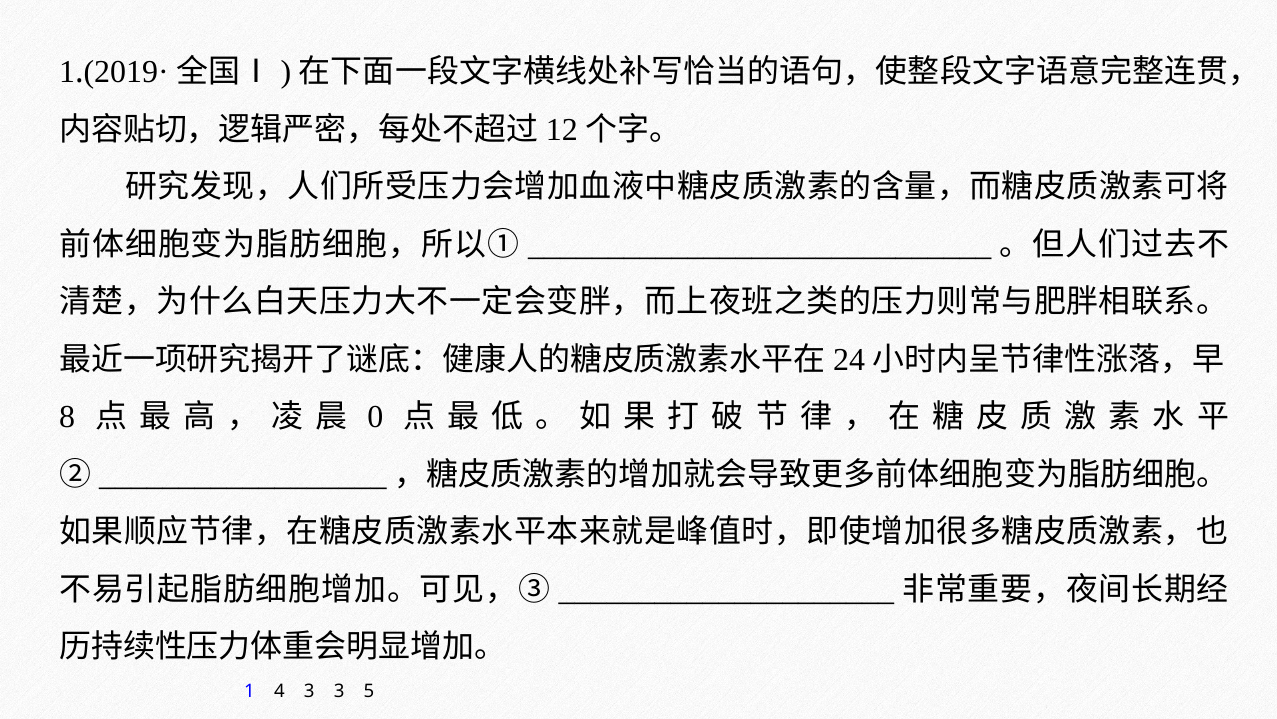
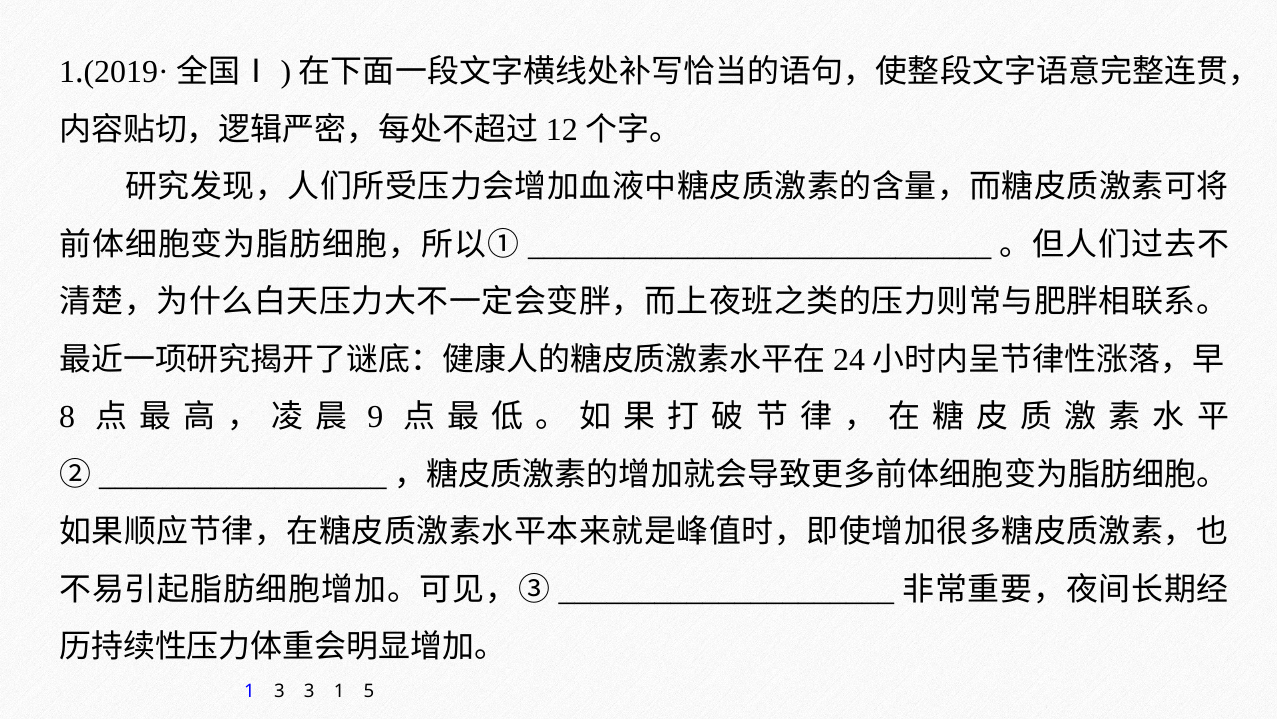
0: 0 -> 9
1 4: 4 -> 3
3 3: 3 -> 1
